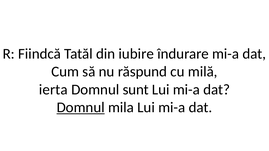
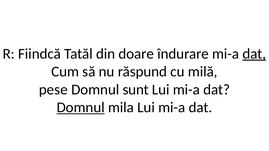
iubire: iubire -> doare
dat at (254, 54) underline: none -> present
ierta: ierta -> pese
